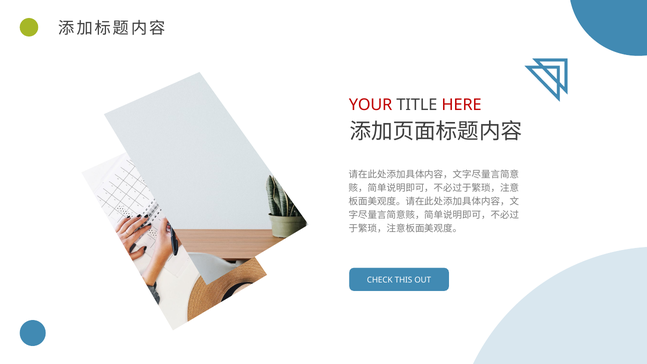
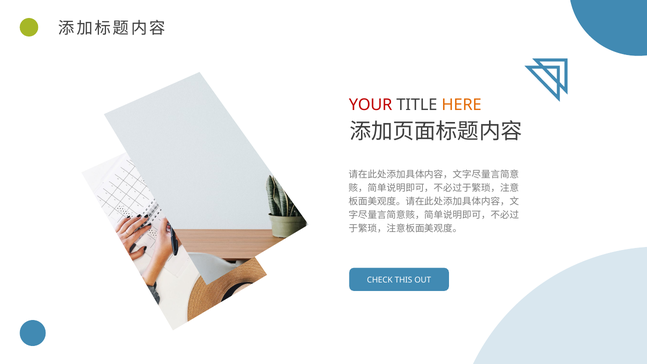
HERE colour: red -> orange
